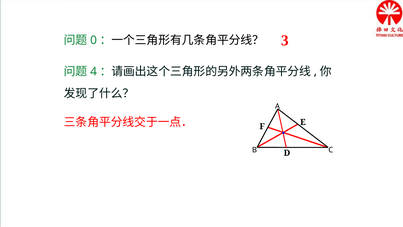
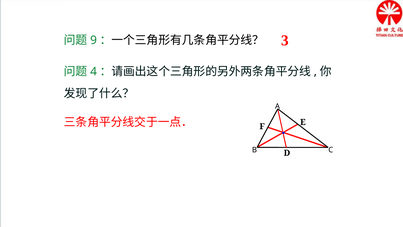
0: 0 -> 9
